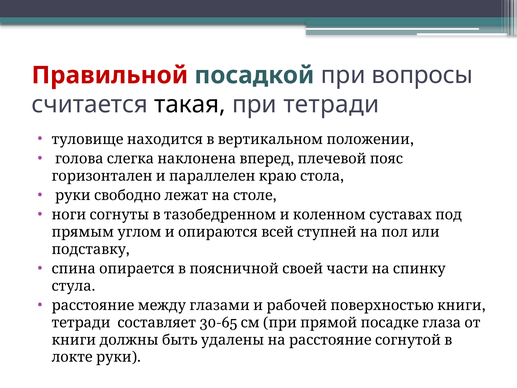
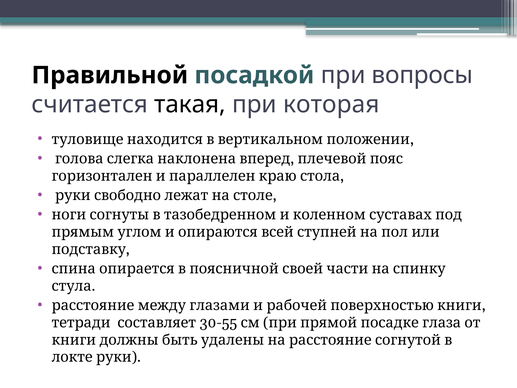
Правильной colour: red -> black
при тетради: тетради -> которая
30-65: 30-65 -> 30-55
